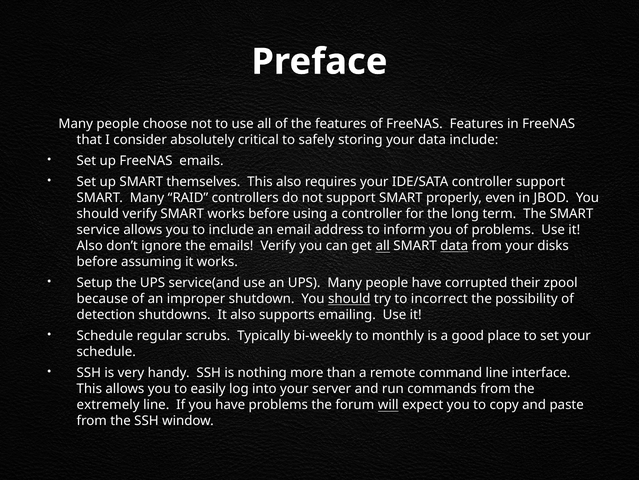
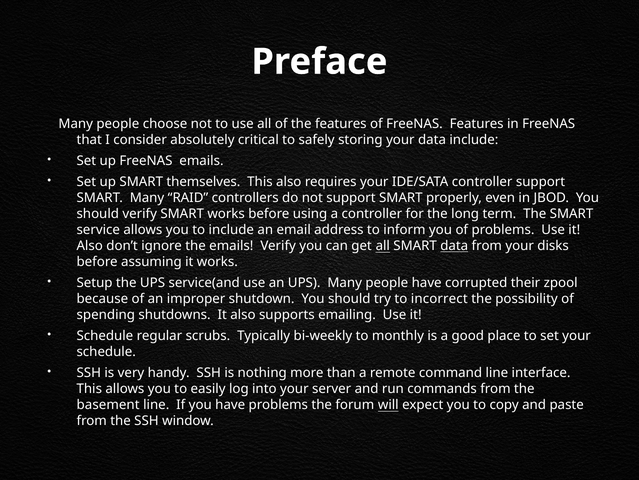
should at (349, 299) underline: present -> none
detection: detection -> spending
extremely: extremely -> basement
